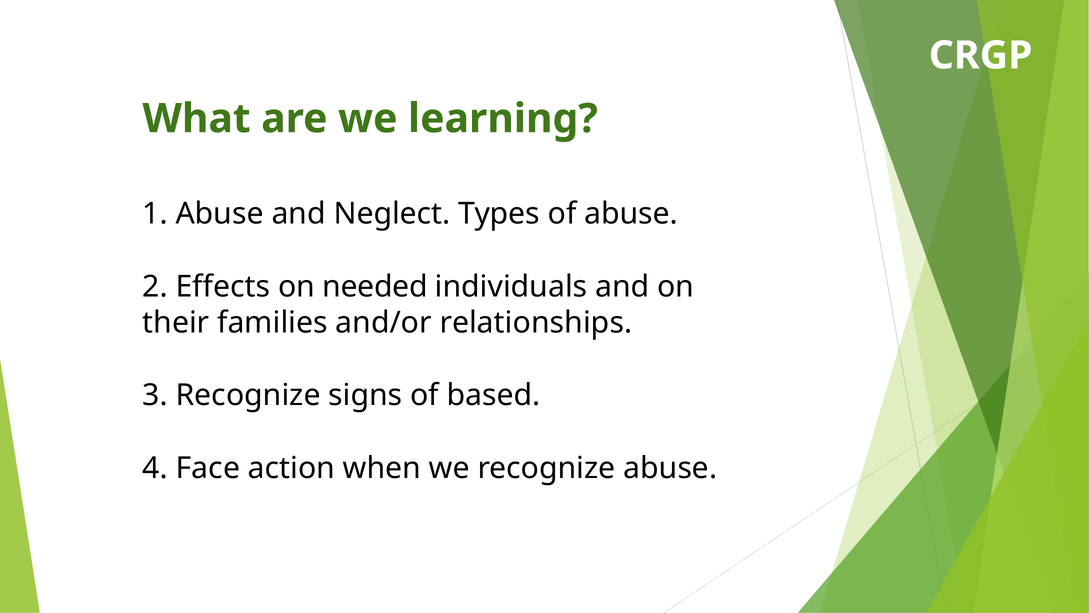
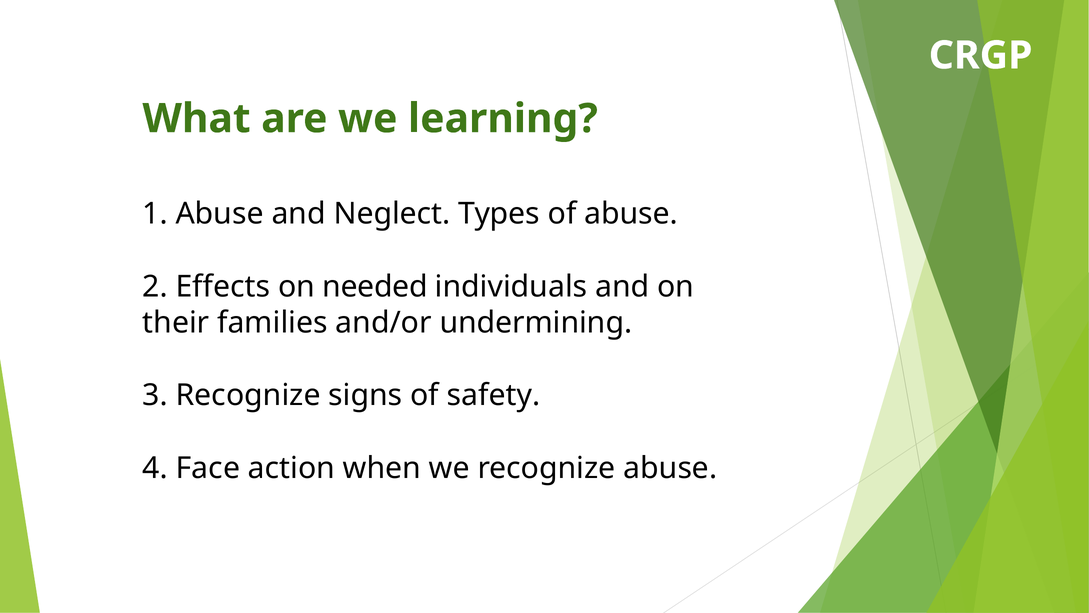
relationships: relationships -> undermining
based: based -> safety
